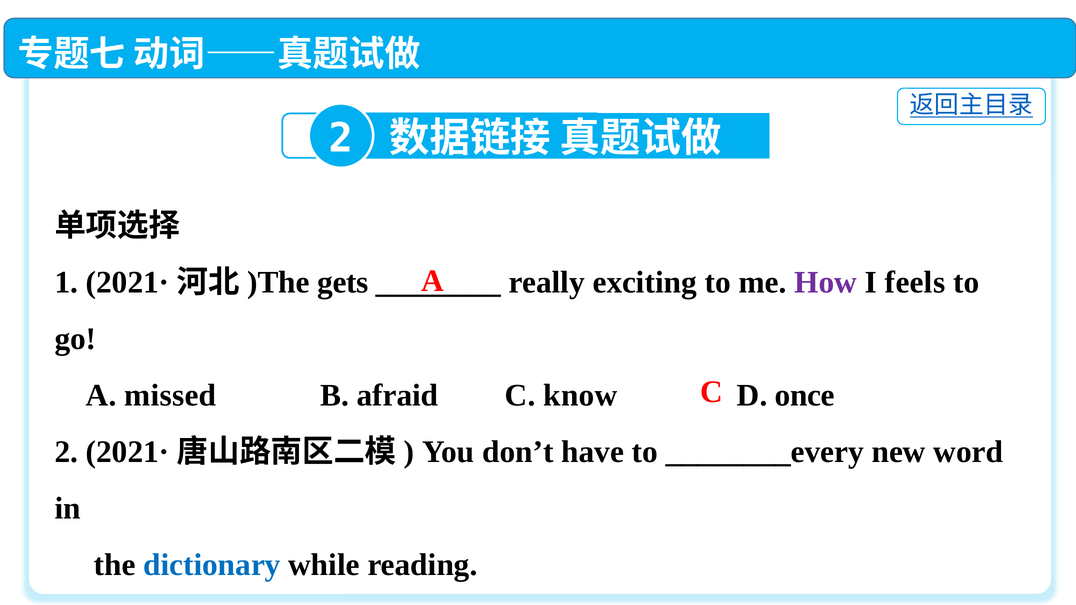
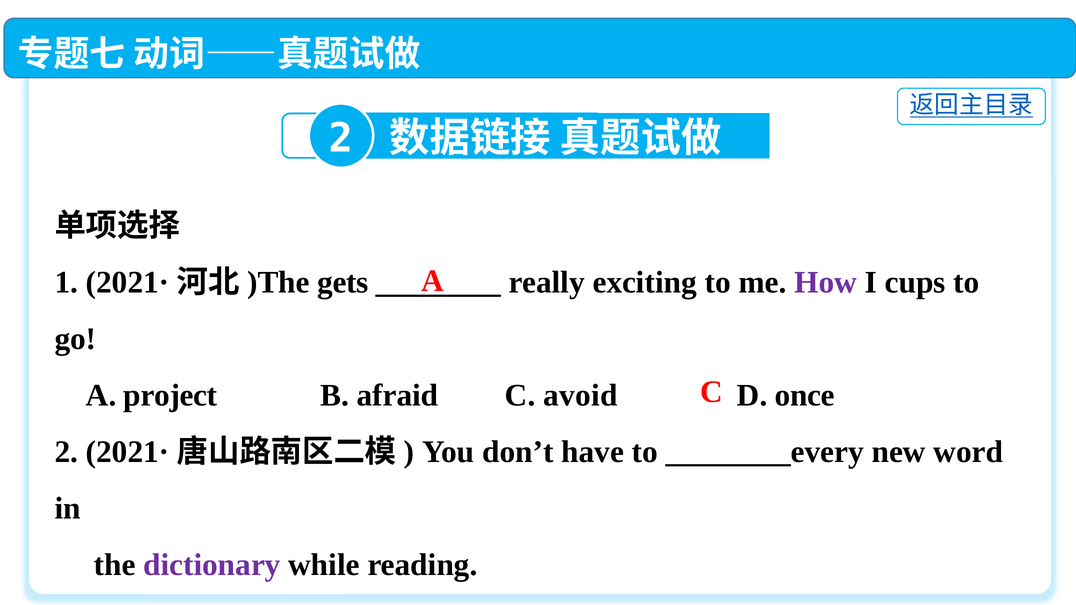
feels: feels -> cups
missed: missed -> project
know: know -> avoid
dictionary colour: blue -> purple
